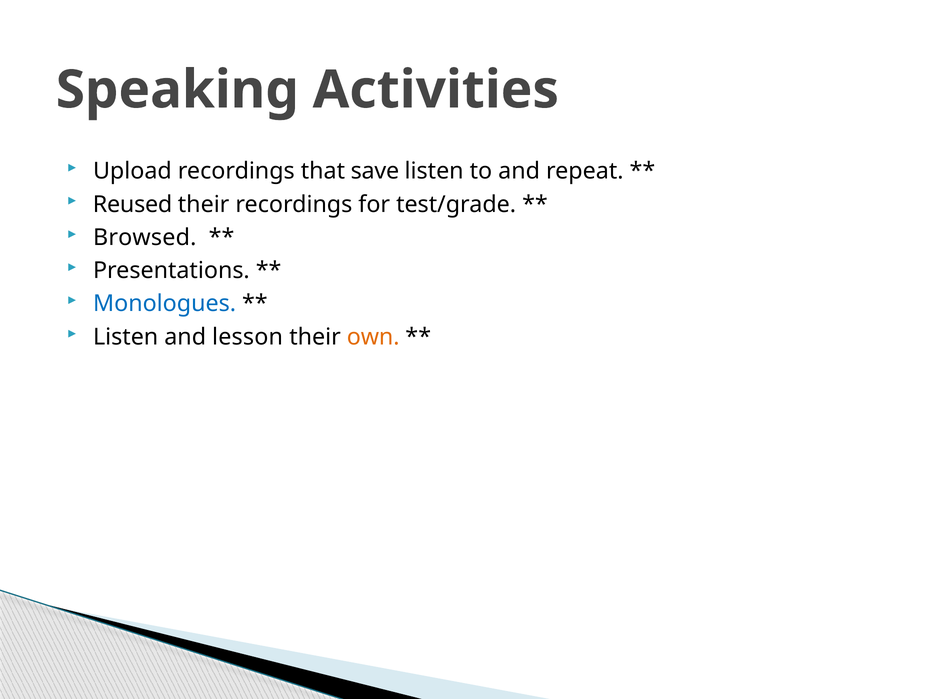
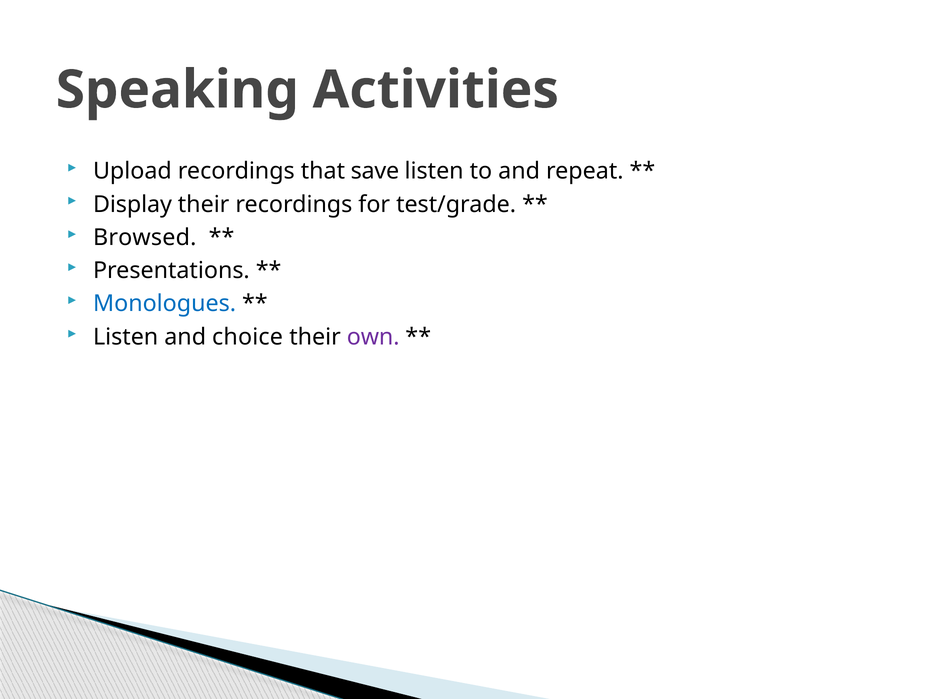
Reused: Reused -> Display
lesson: lesson -> choice
own colour: orange -> purple
